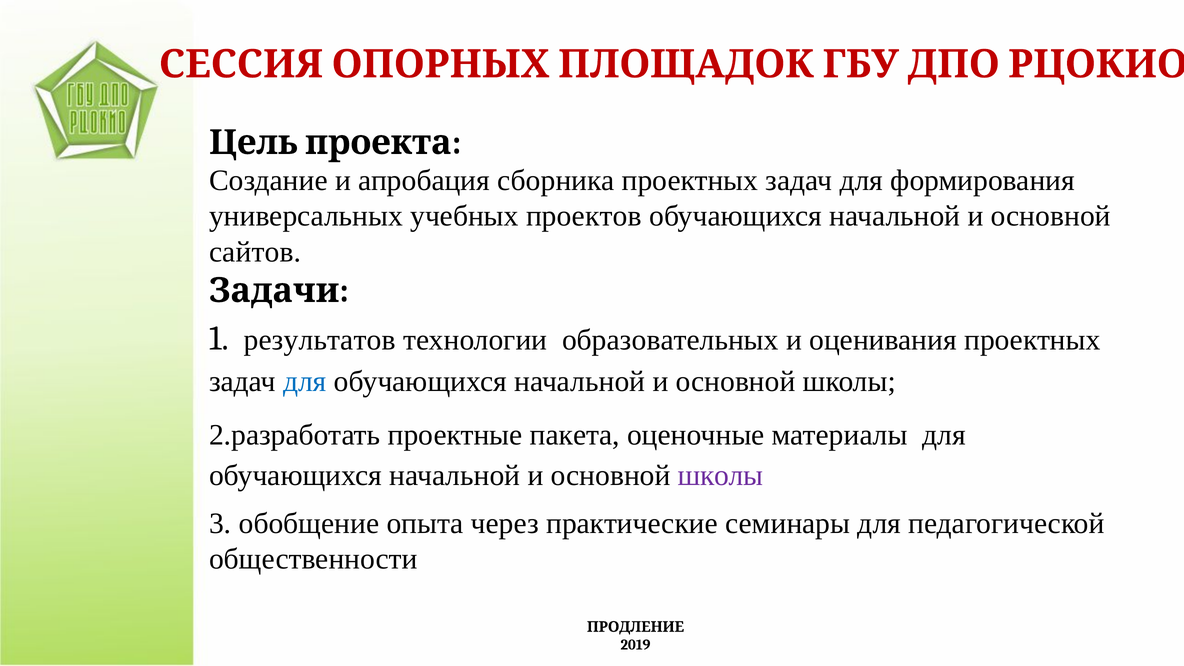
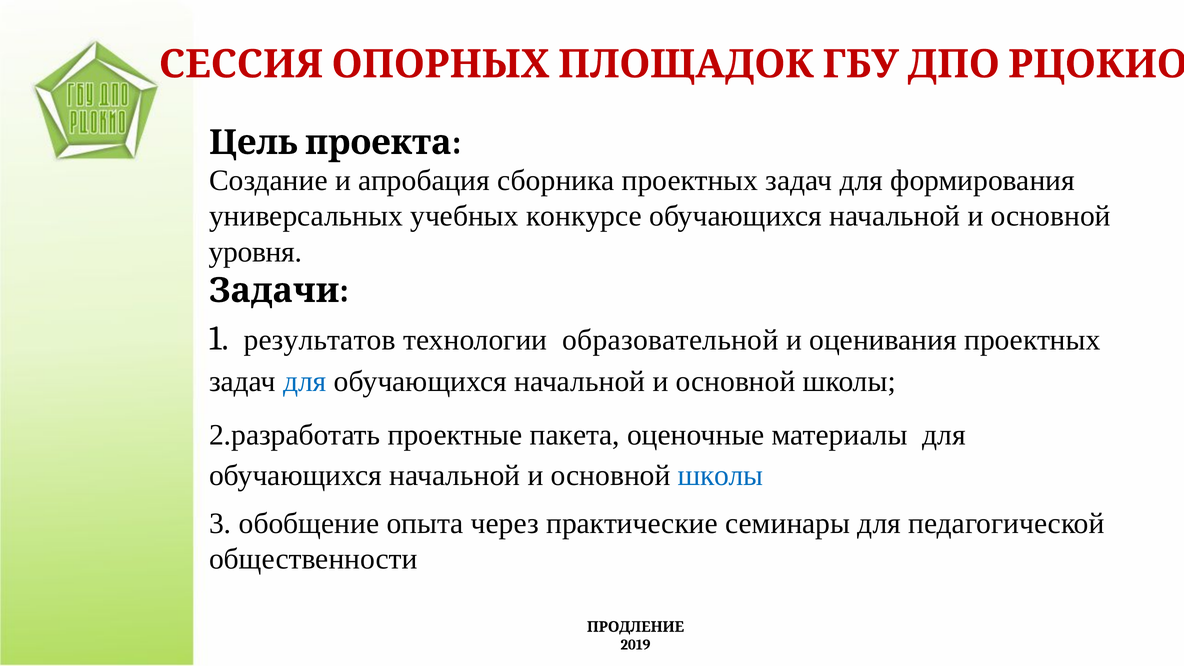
проектов: проектов -> конкурсе
сайтов: сайтов -> уровня
образовательных: образовательных -> образовательной
школы at (720, 476) colour: purple -> blue
